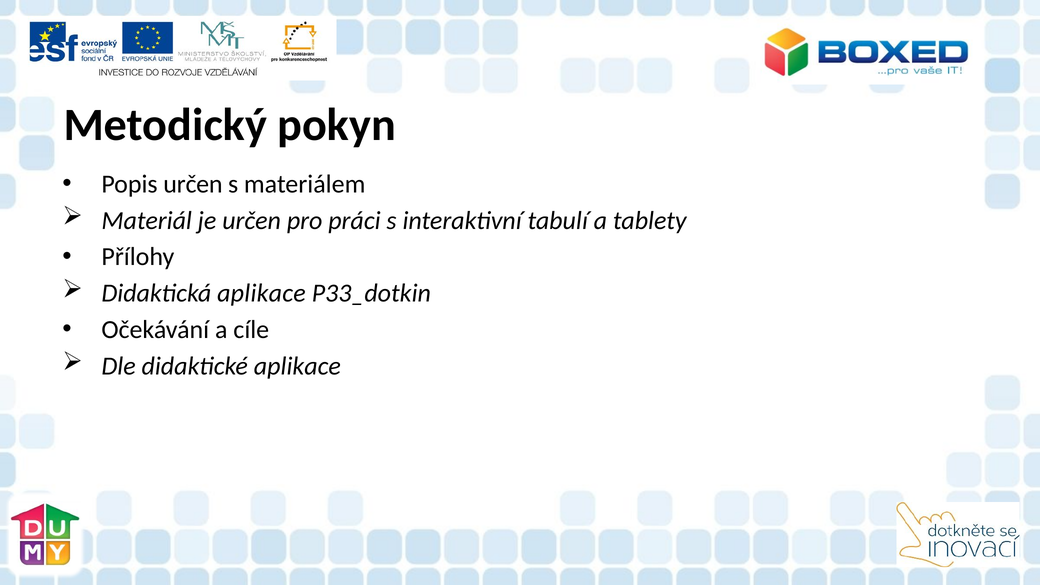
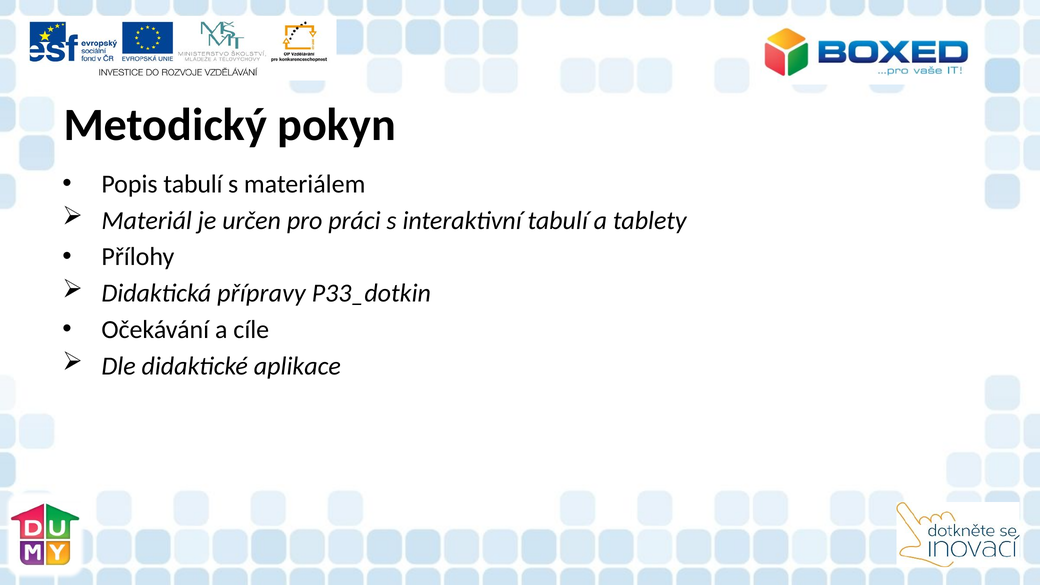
Popis určen: určen -> tabulí
Didaktická aplikace: aplikace -> přípravy
